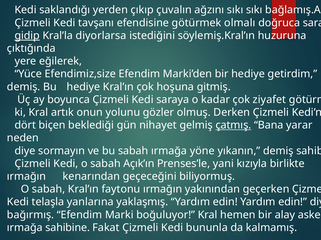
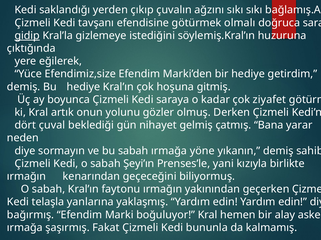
diyorlarsa: diyorlarsa -> gizlemeye
biçen: biçen -> çuval
çatmış underline: present -> none
Açık’ın: Açık’ın -> Şeyi’ın
ırmağa sahibine: sahibine -> şaşırmış
